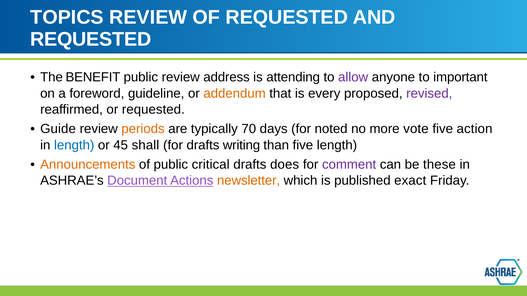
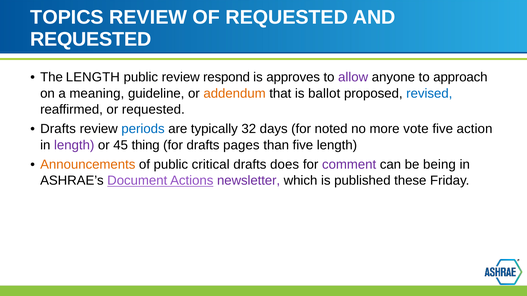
The BENEFIT: BENEFIT -> LENGTH
address: address -> respond
attending: attending -> approves
important: important -> approach
foreword: foreword -> meaning
every: every -> ballot
revised colour: purple -> blue
Guide at (58, 129): Guide -> Drafts
periods colour: orange -> blue
70: 70 -> 32
length at (74, 145) colour: blue -> purple
shall: shall -> thing
writing: writing -> pages
these: these -> being
newsletter colour: orange -> purple
exact: exact -> these
